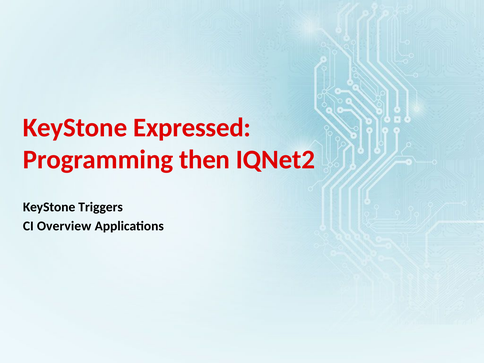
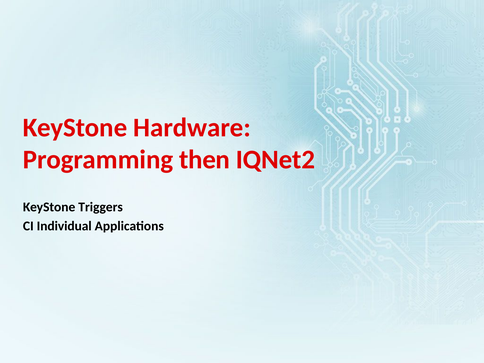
Expressed: Expressed -> Hardware
Overview: Overview -> Individual
